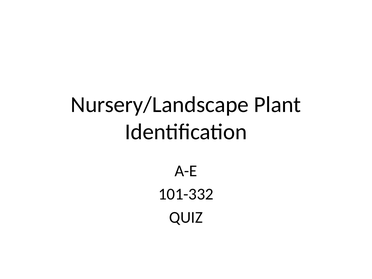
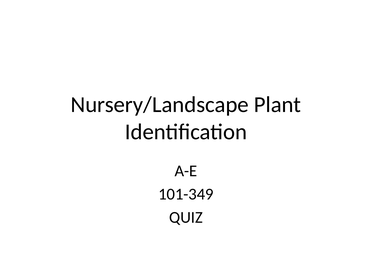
101-332: 101-332 -> 101-349
